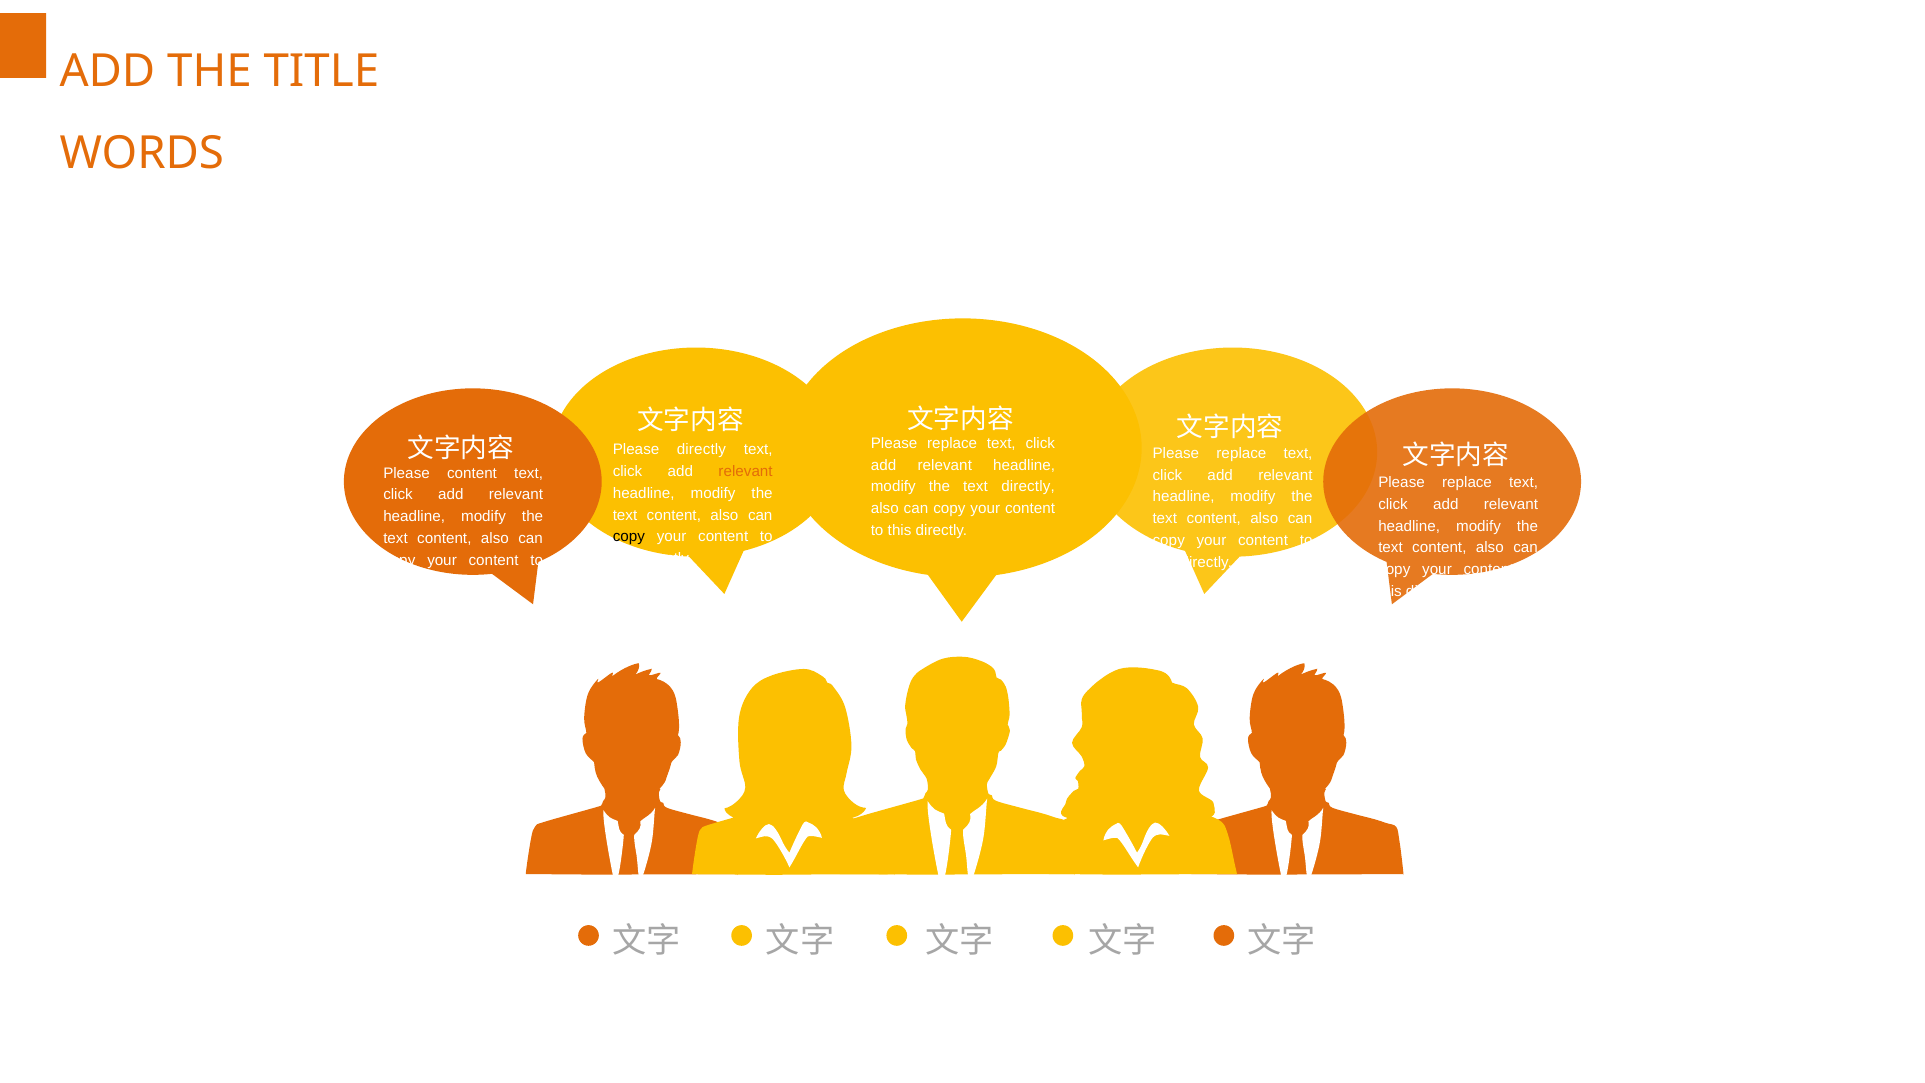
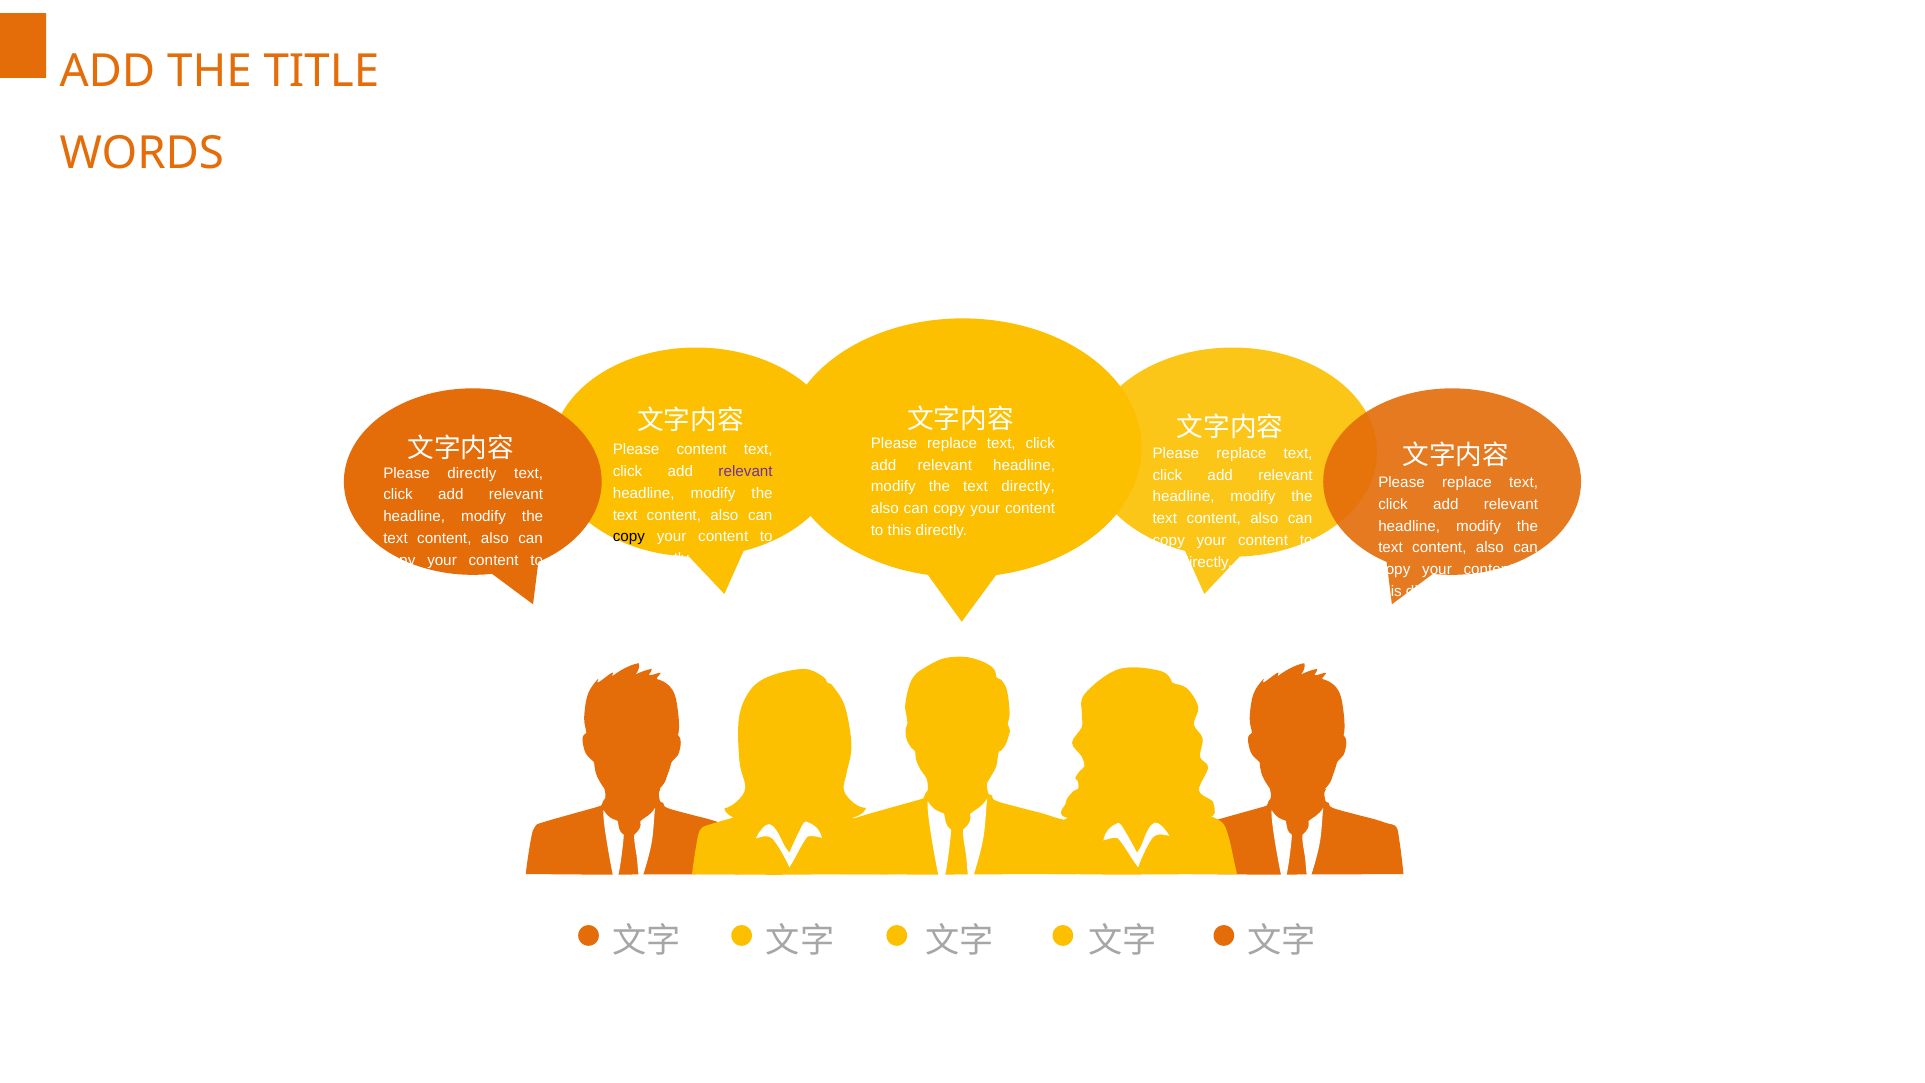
Please directly: directly -> content
relevant at (746, 471) colour: orange -> purple
Please content: content -> directly
